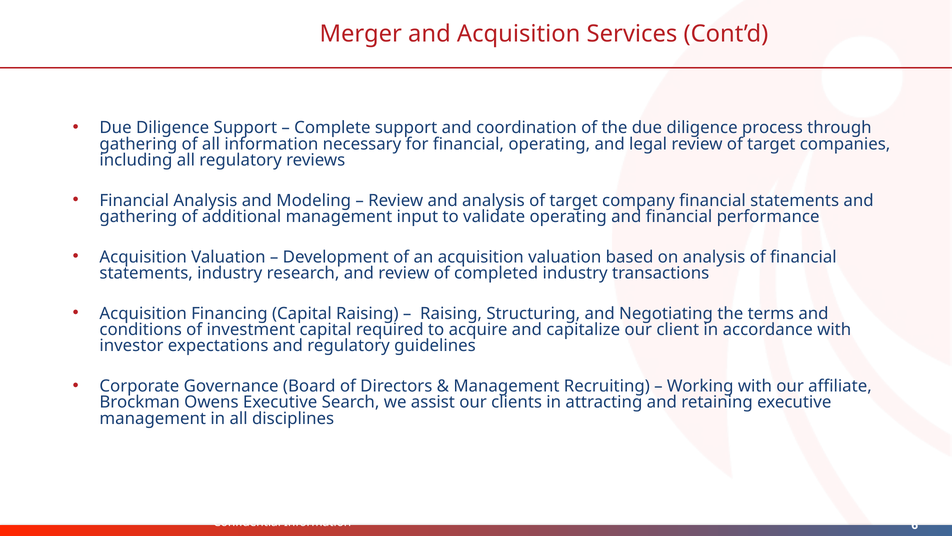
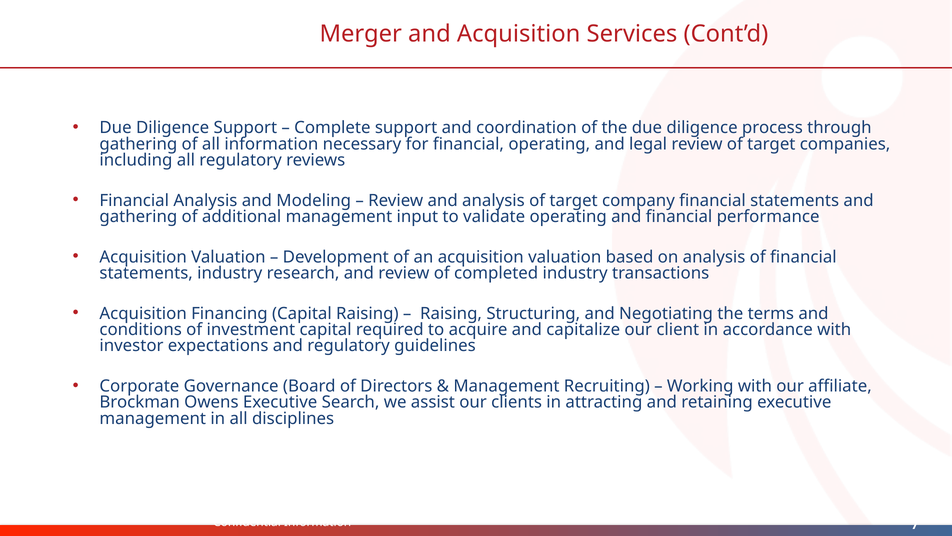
6: 6 -> 7
